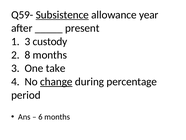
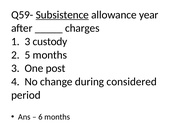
present: present -> charges
8: 8 -> 5
take: take -> post
change underline: present -> none
percentage: percentage -> considered
